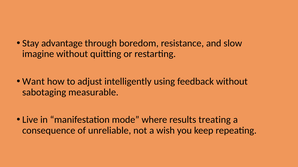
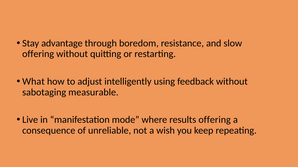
imagine at (38, 54): imagine -> offering
Want: Want -> What
results treating: treating -> offering
